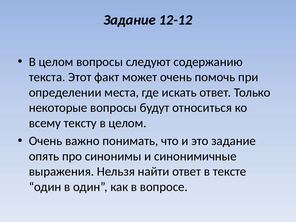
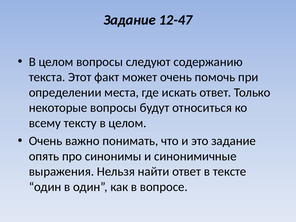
12-12: 12-12 -> 12-47
